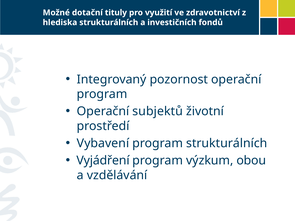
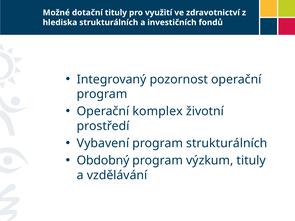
subjektů: subjektů -> komplex
Vyjádření: Vyjádření -> Obdobný
výzkum obou: obou -> tituly
